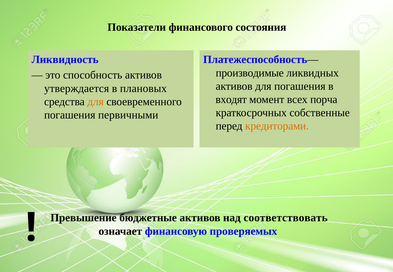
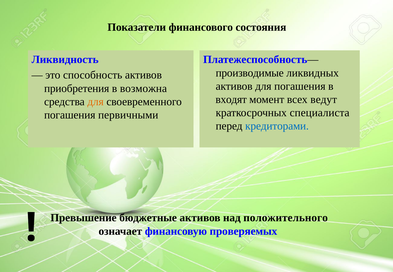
утверждается: утверждается -> приобретения
плановых: плановых -> возможна
порча: порча -> ведут
собственные: собственные -> специалиста
кредиторами colour: orange -> blue
соответствовать: соответствовать -> положительного
